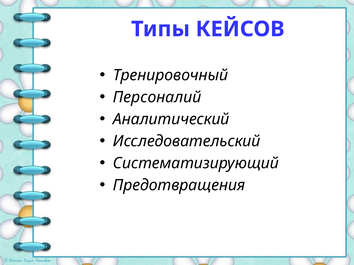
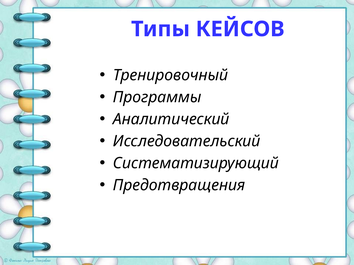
Персоналий: Персоналий -> Программы
